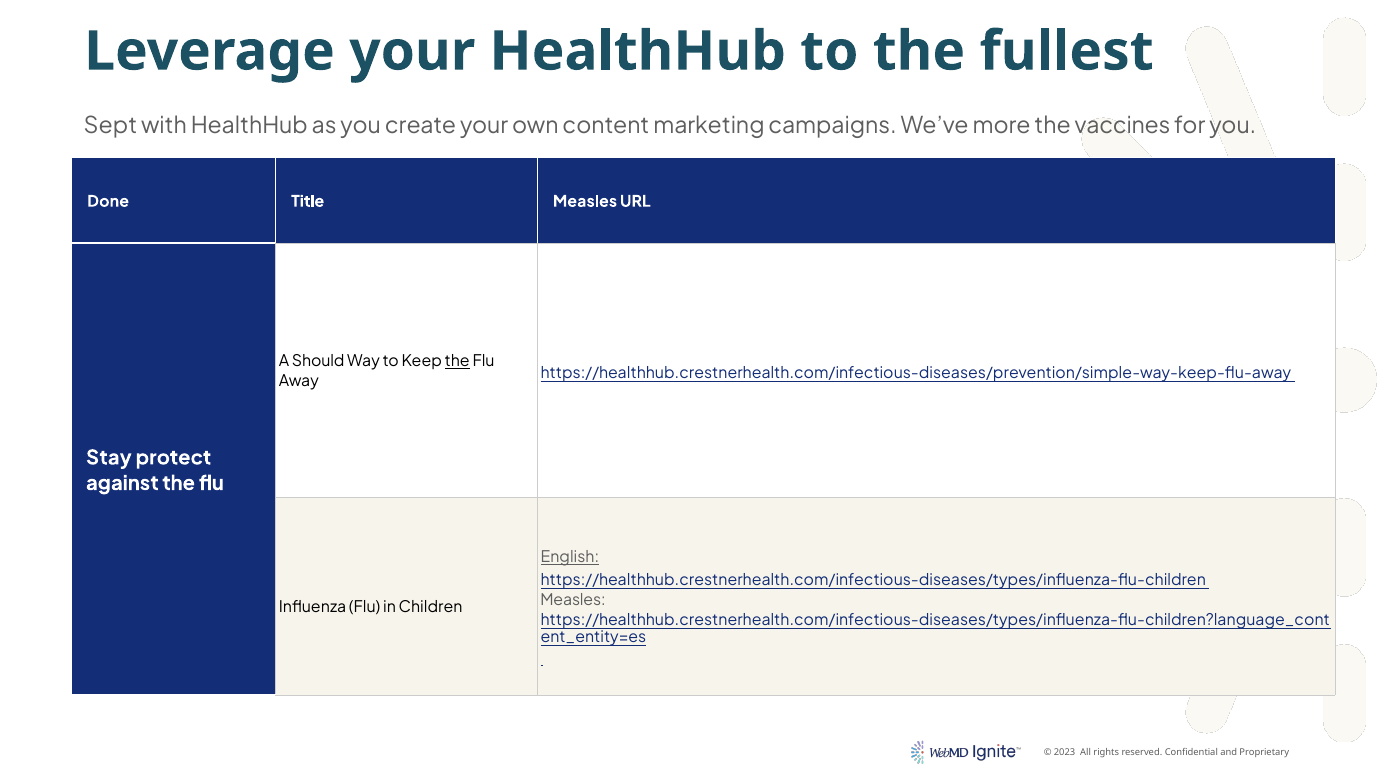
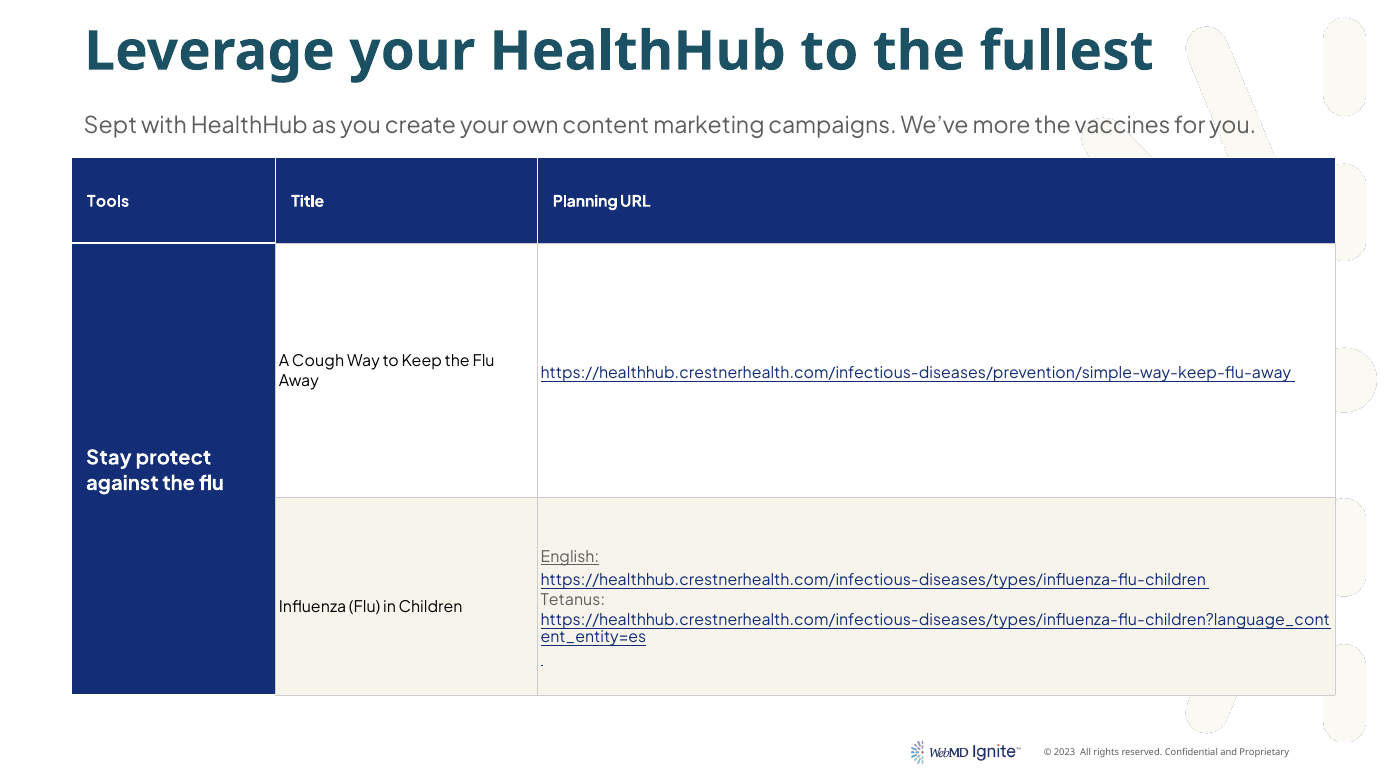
Done: Done -> Tools
Title Measles: Measles -> Planning
Should: Should -> Cough
the at (457, 361) underline: present -> none
Measles at (573, 600): Measles -> Tetanus
